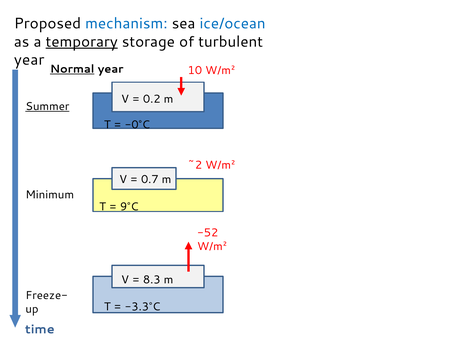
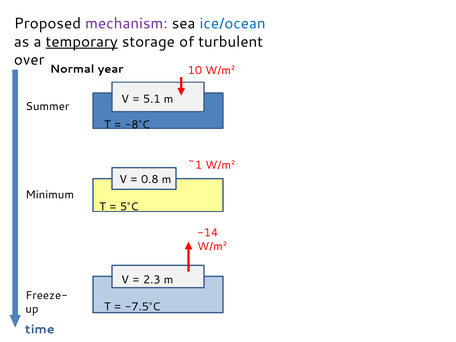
mechanism colour: blue -> purple
year at (29, 60): year -> over
Normal underline: present -> none
0.2: 0.2 -> 5.1
Summer underline: present -> none
-0°C: -0°C -> -8°C
~2: ~2 -> ~1
0.7: 0.7 -> 0.8
9°C: 9°C -> 5°C
-52: -52 -> -14
8.3: 8.3 -> 2.3
-3.3°C: -3.3°C -> -7.5°C
